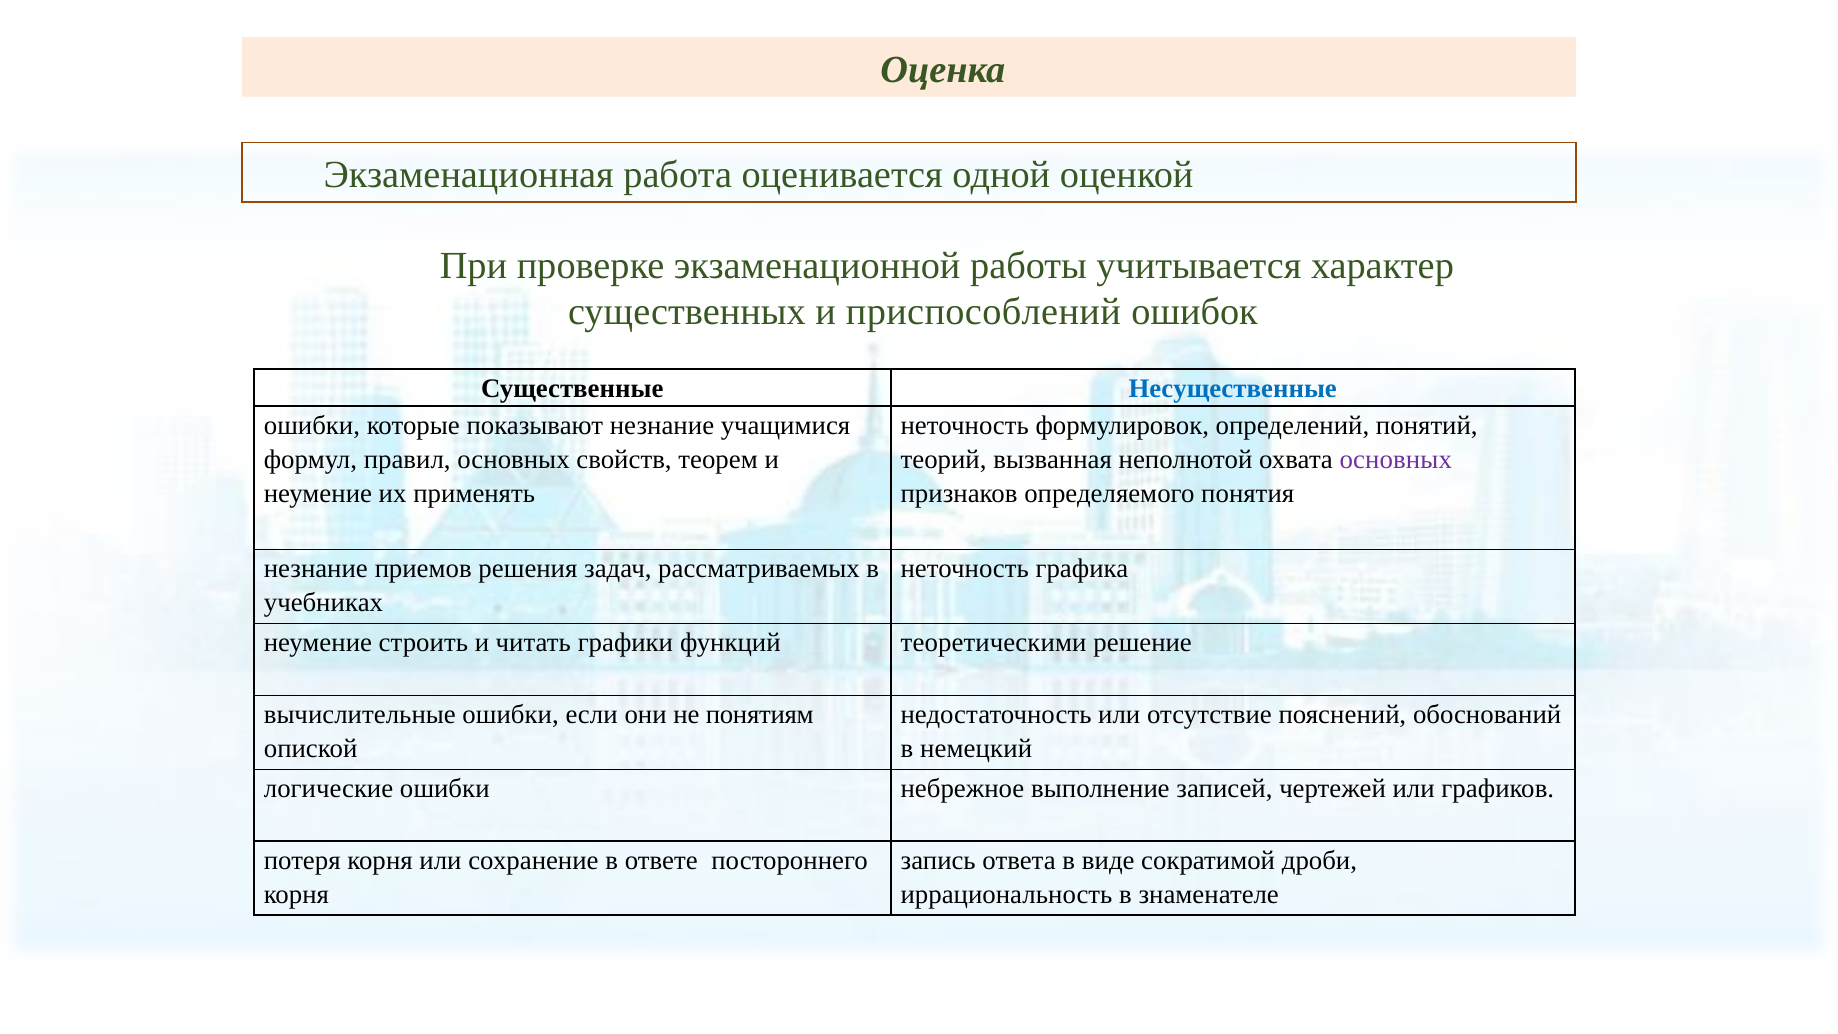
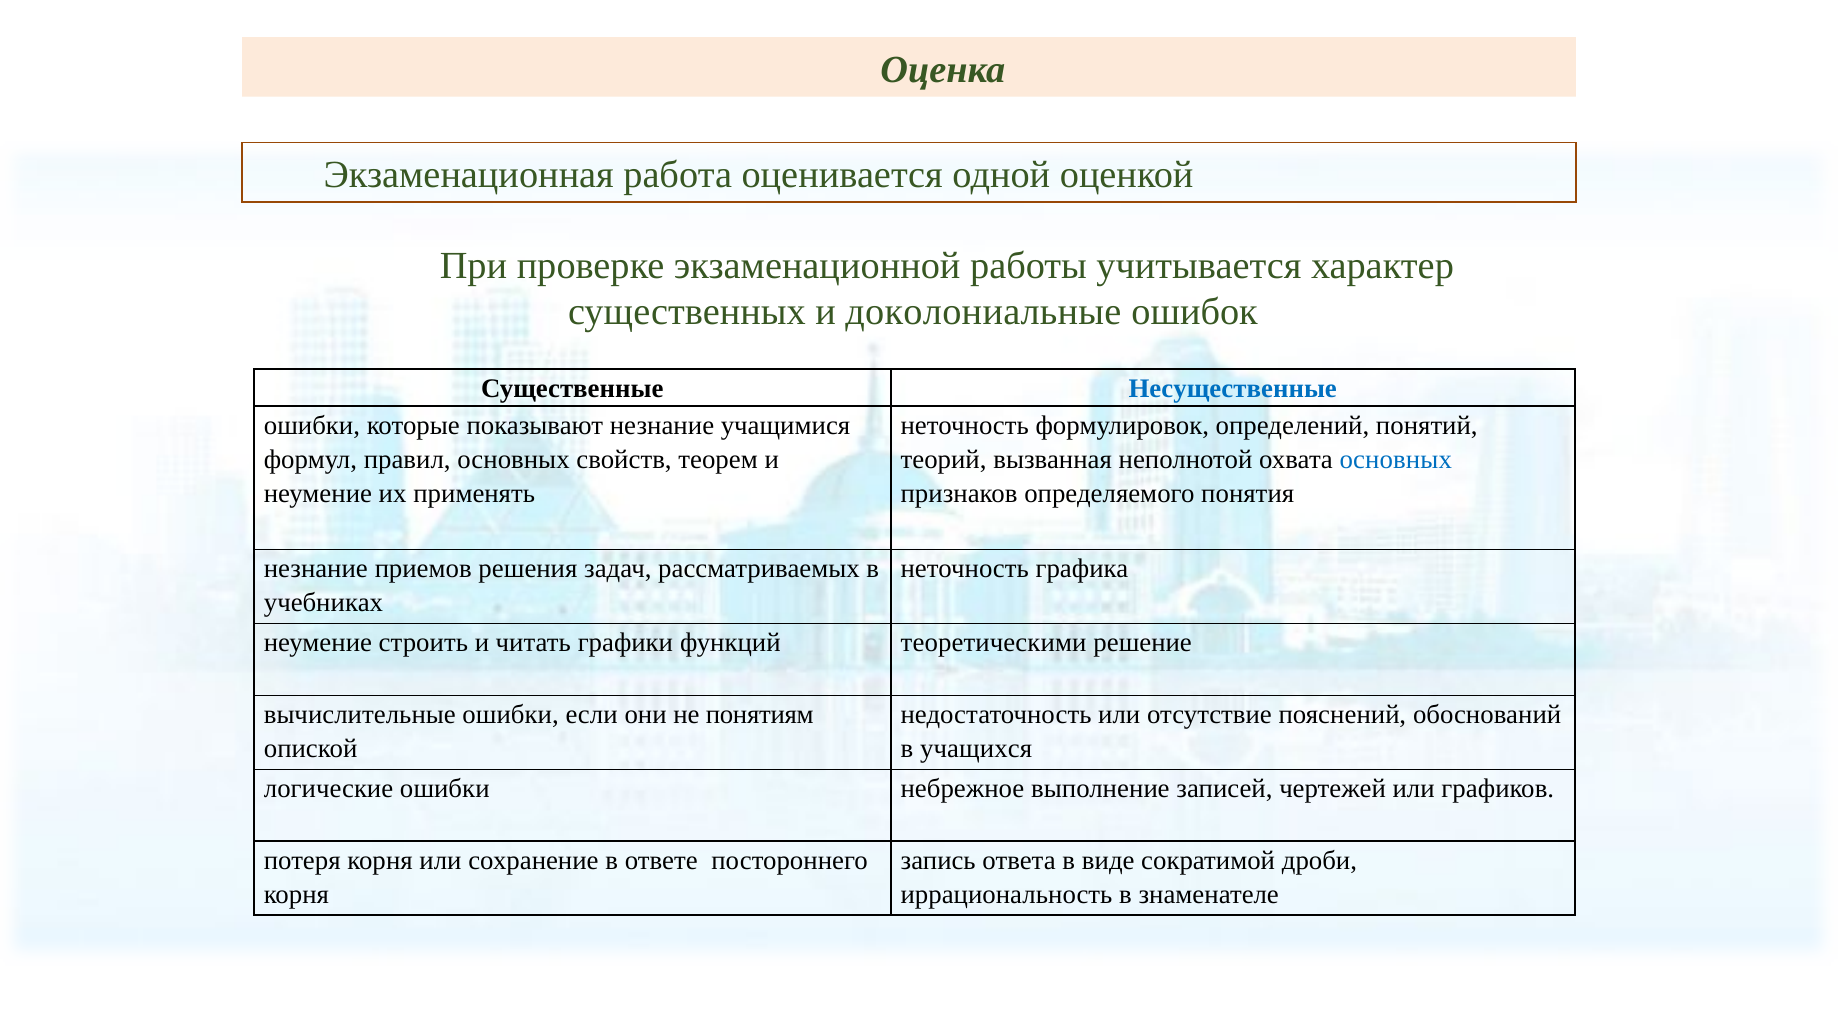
приспособлений: приспособлений -> доколониальные
основных at (1396, 459) colour: purple -> blue
немецкий: немецкий -> учащихся
